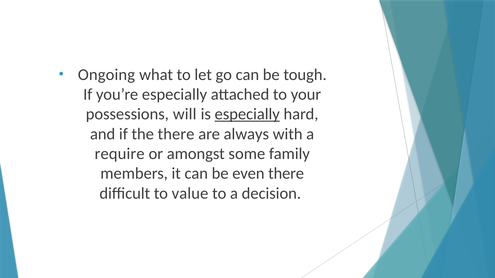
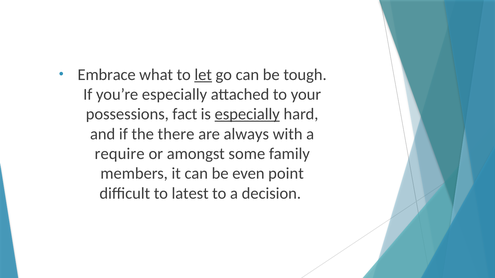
Ongoing: Ongoing -> Embrace
let underline: none -> present
will: will -> fact
even there: there -> point
value: value -> latest
